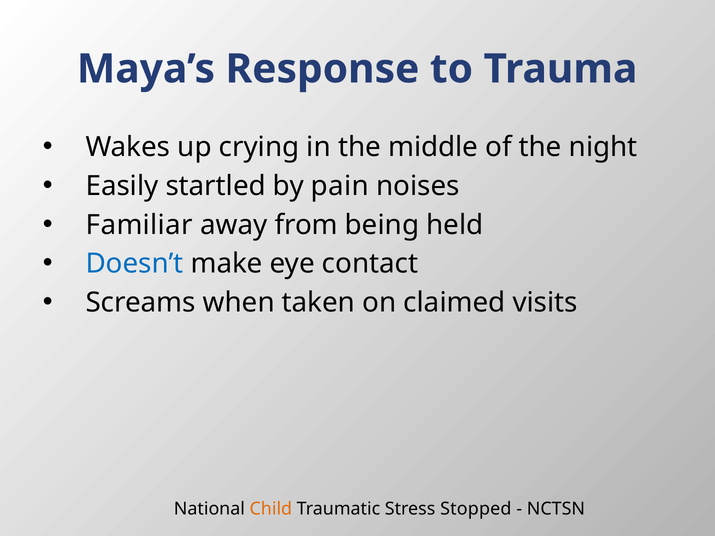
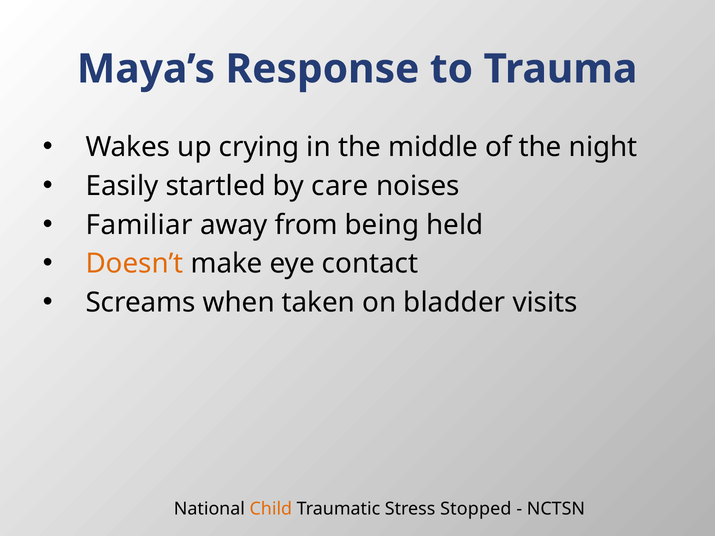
pain: pain -> care
Doesn’t colour: blue -> orange
claimed: claimed -> bladder
